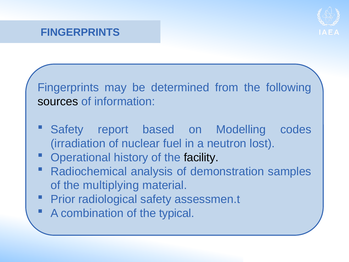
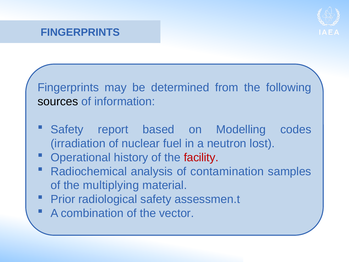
facility colour: black -> red
demonstration: demonstration -> contamination
typical: typical -> vector
